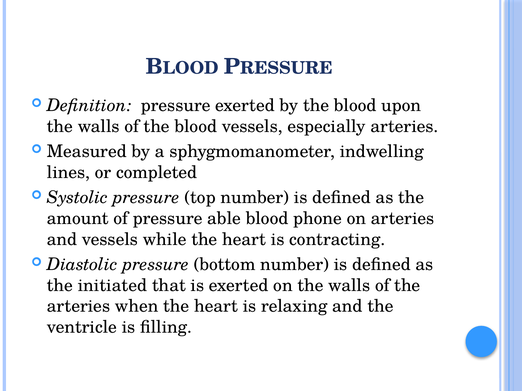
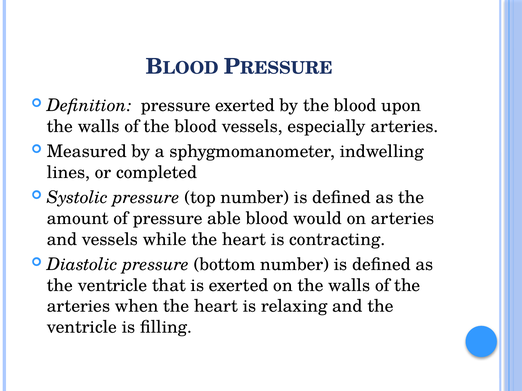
phone: phone -> would
initiated at (112, 286): initiated -> ventricle
